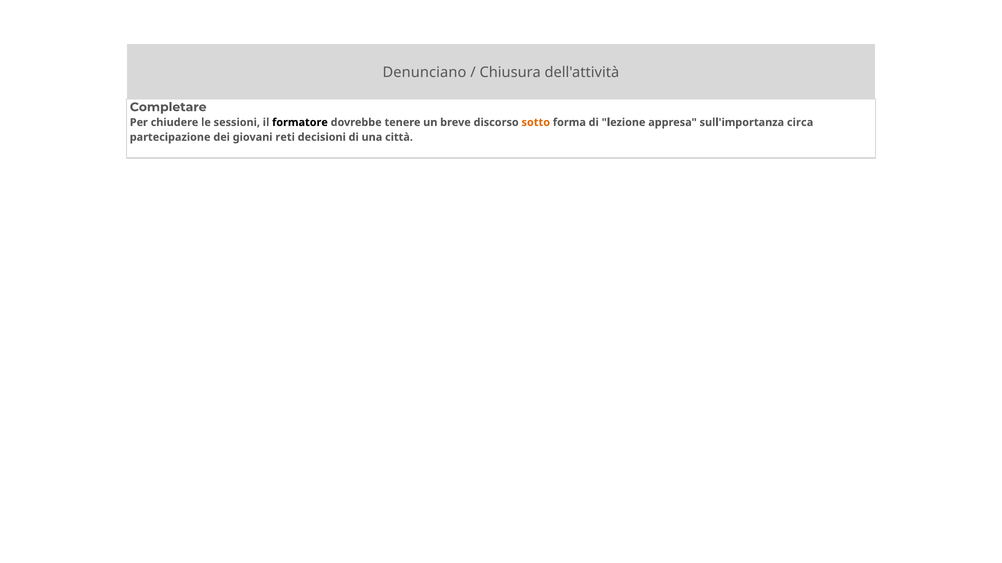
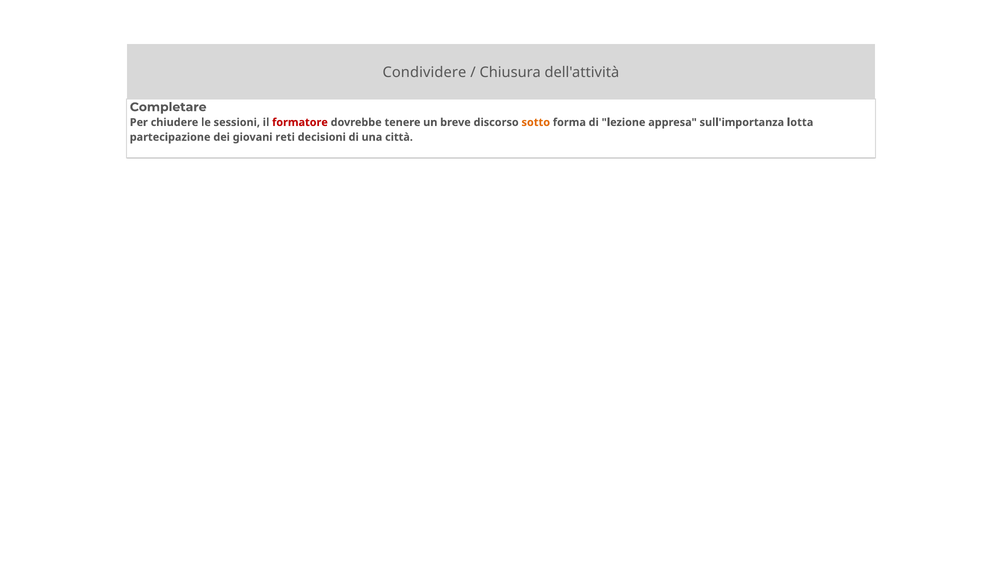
Denunciano: Denunciano -> Condividere
formatore colour: black -> red
circa: circa -> lotta
